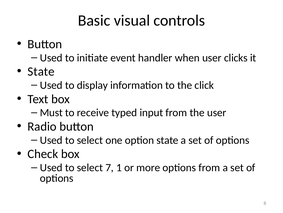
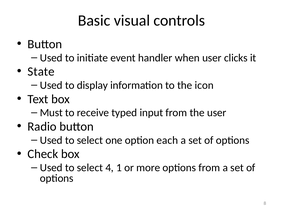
click: click -> icon
option state: state -> each
7: 7 -> 4
